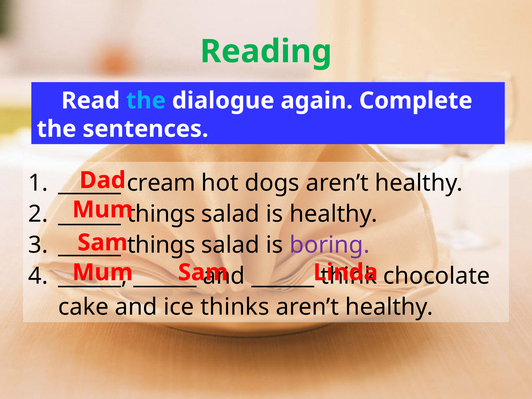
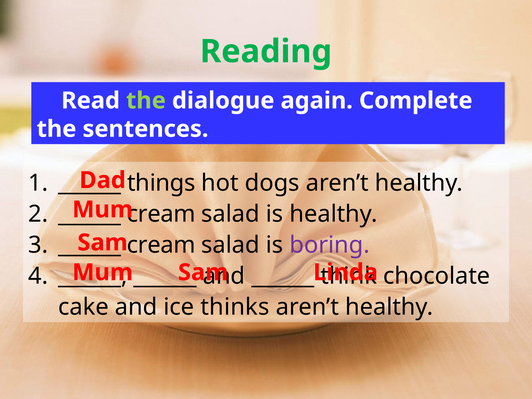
the at (146, 101) colour: light blue -> light green
cream: cream -> things
things at (161, 214): things -> cream
things at (161, 245): things -> cream
